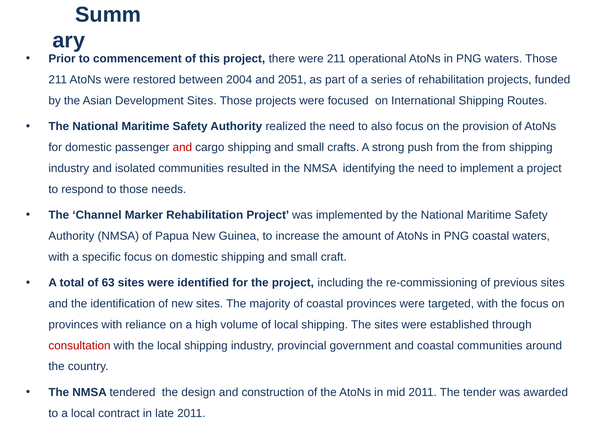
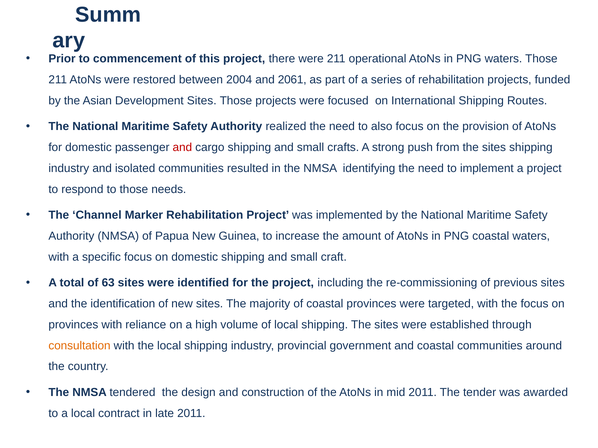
2051: 2051 -> 2061
from the from: from -> sites
consultation colour: red -> orange
